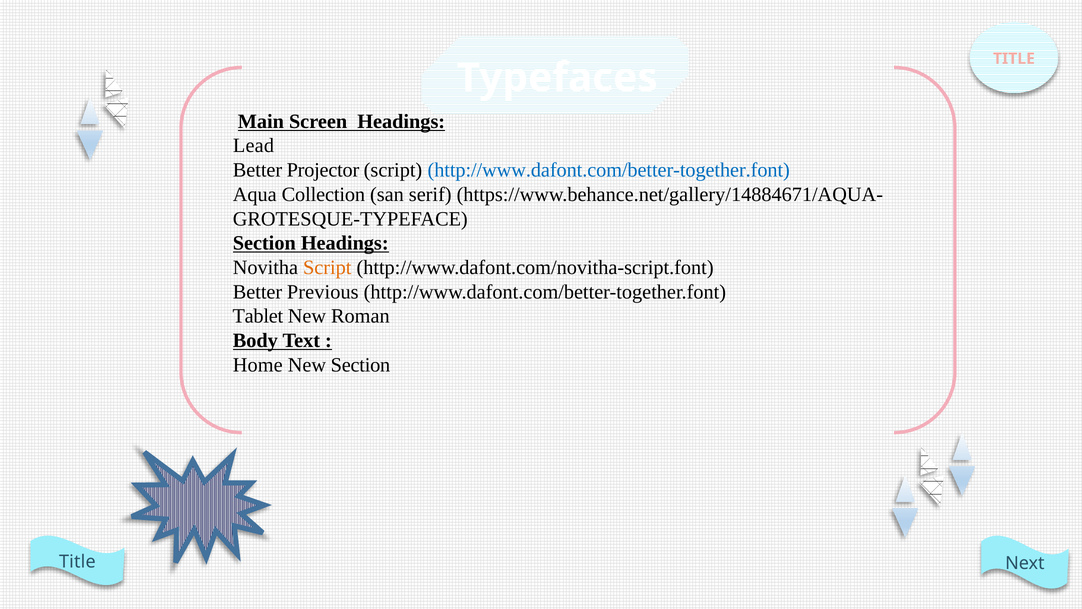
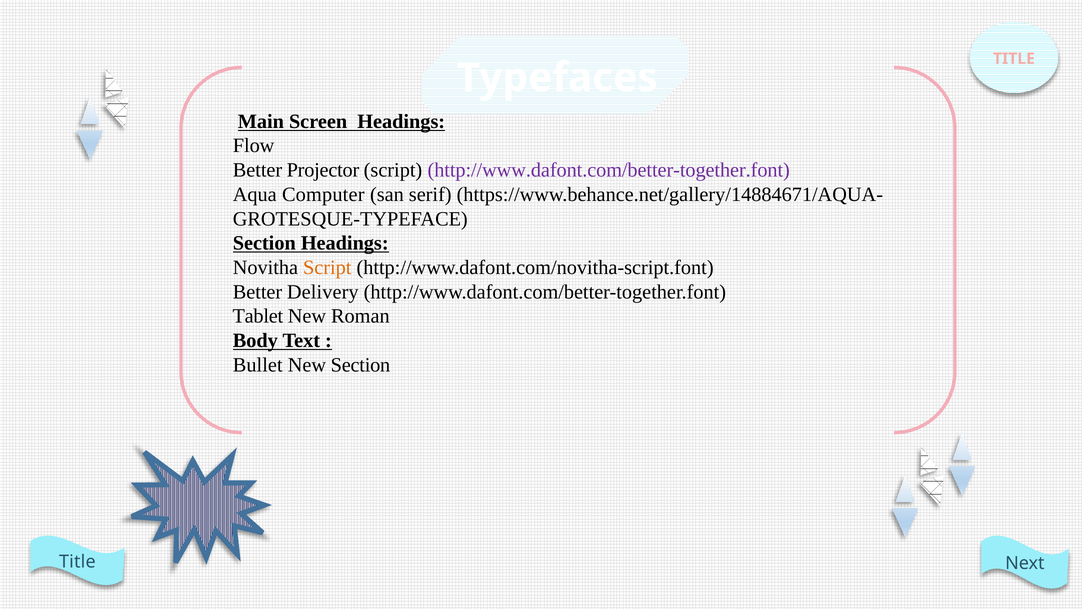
Lead: Lead -> Flow
http://www.dafont.com/better-together.font at (609, 170) colour: blue -> purple
Collection: Collection -> Computer
Previous: Previous -> Delivery
Home: Home -> Bullet
